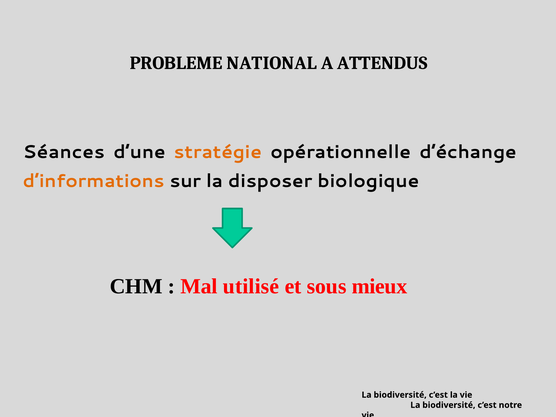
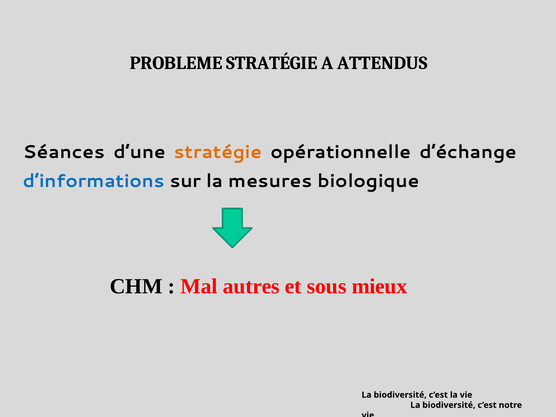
PROBLEME NATIONAL: NATIONAL -> STRATÉGIE
d’informations colour: orange -> blue
disposer: disposer -> mesures
utilisé: utilisé -> autres
